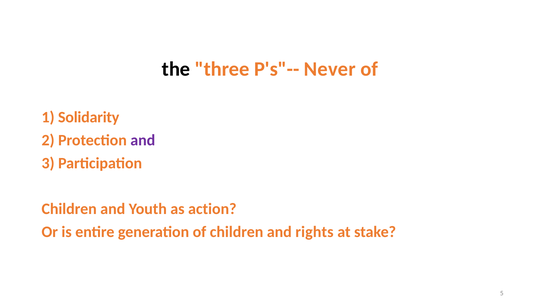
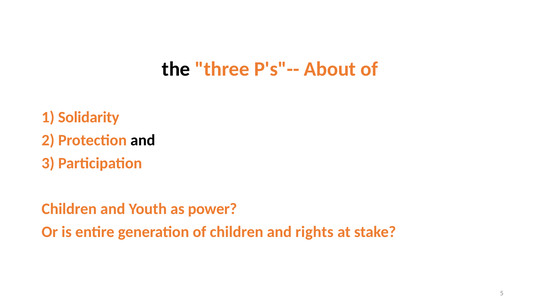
Never: Never -> About
and at (143, 140) colour: purple -> black
action: action -> power
